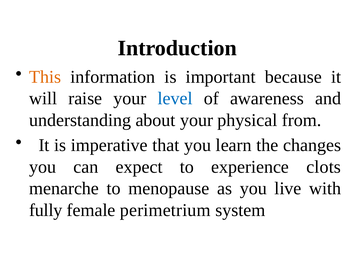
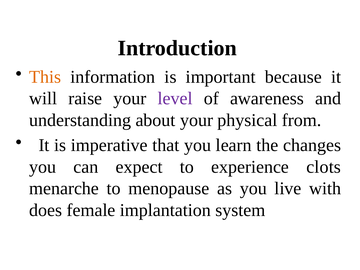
level colour: blue -> purple
fully: fully -> does
perimetrium: perimetrium -> implantation
